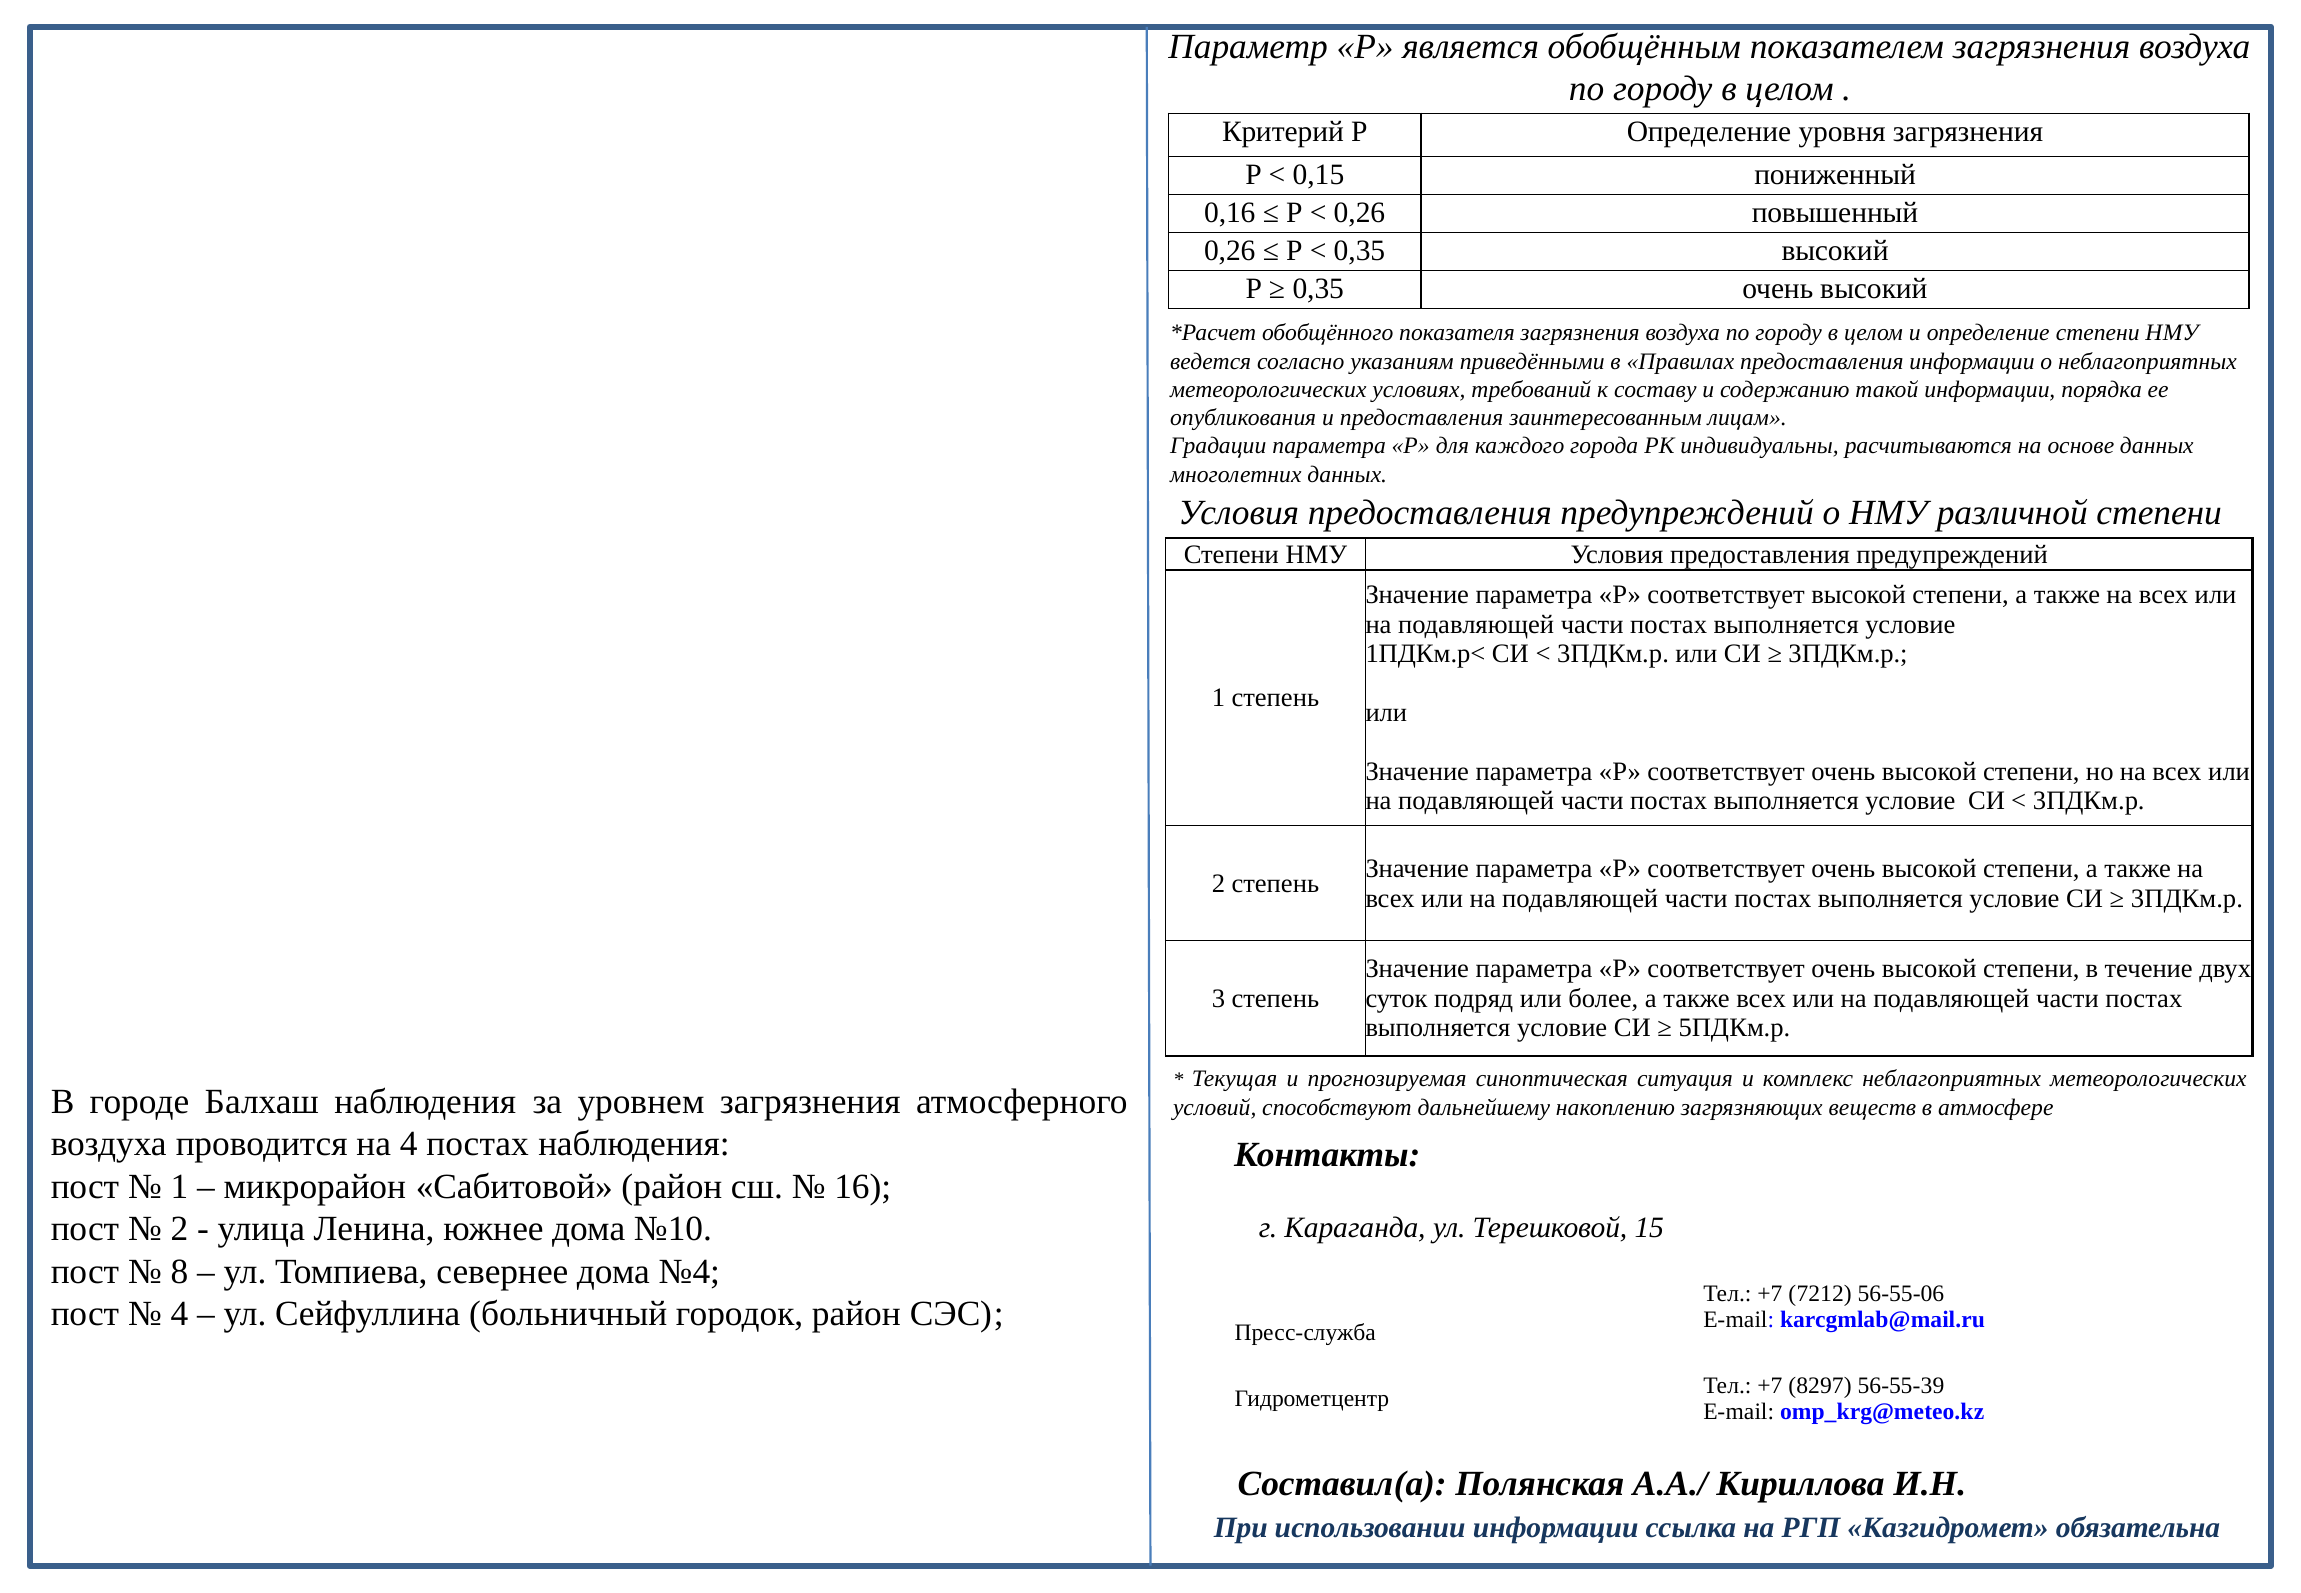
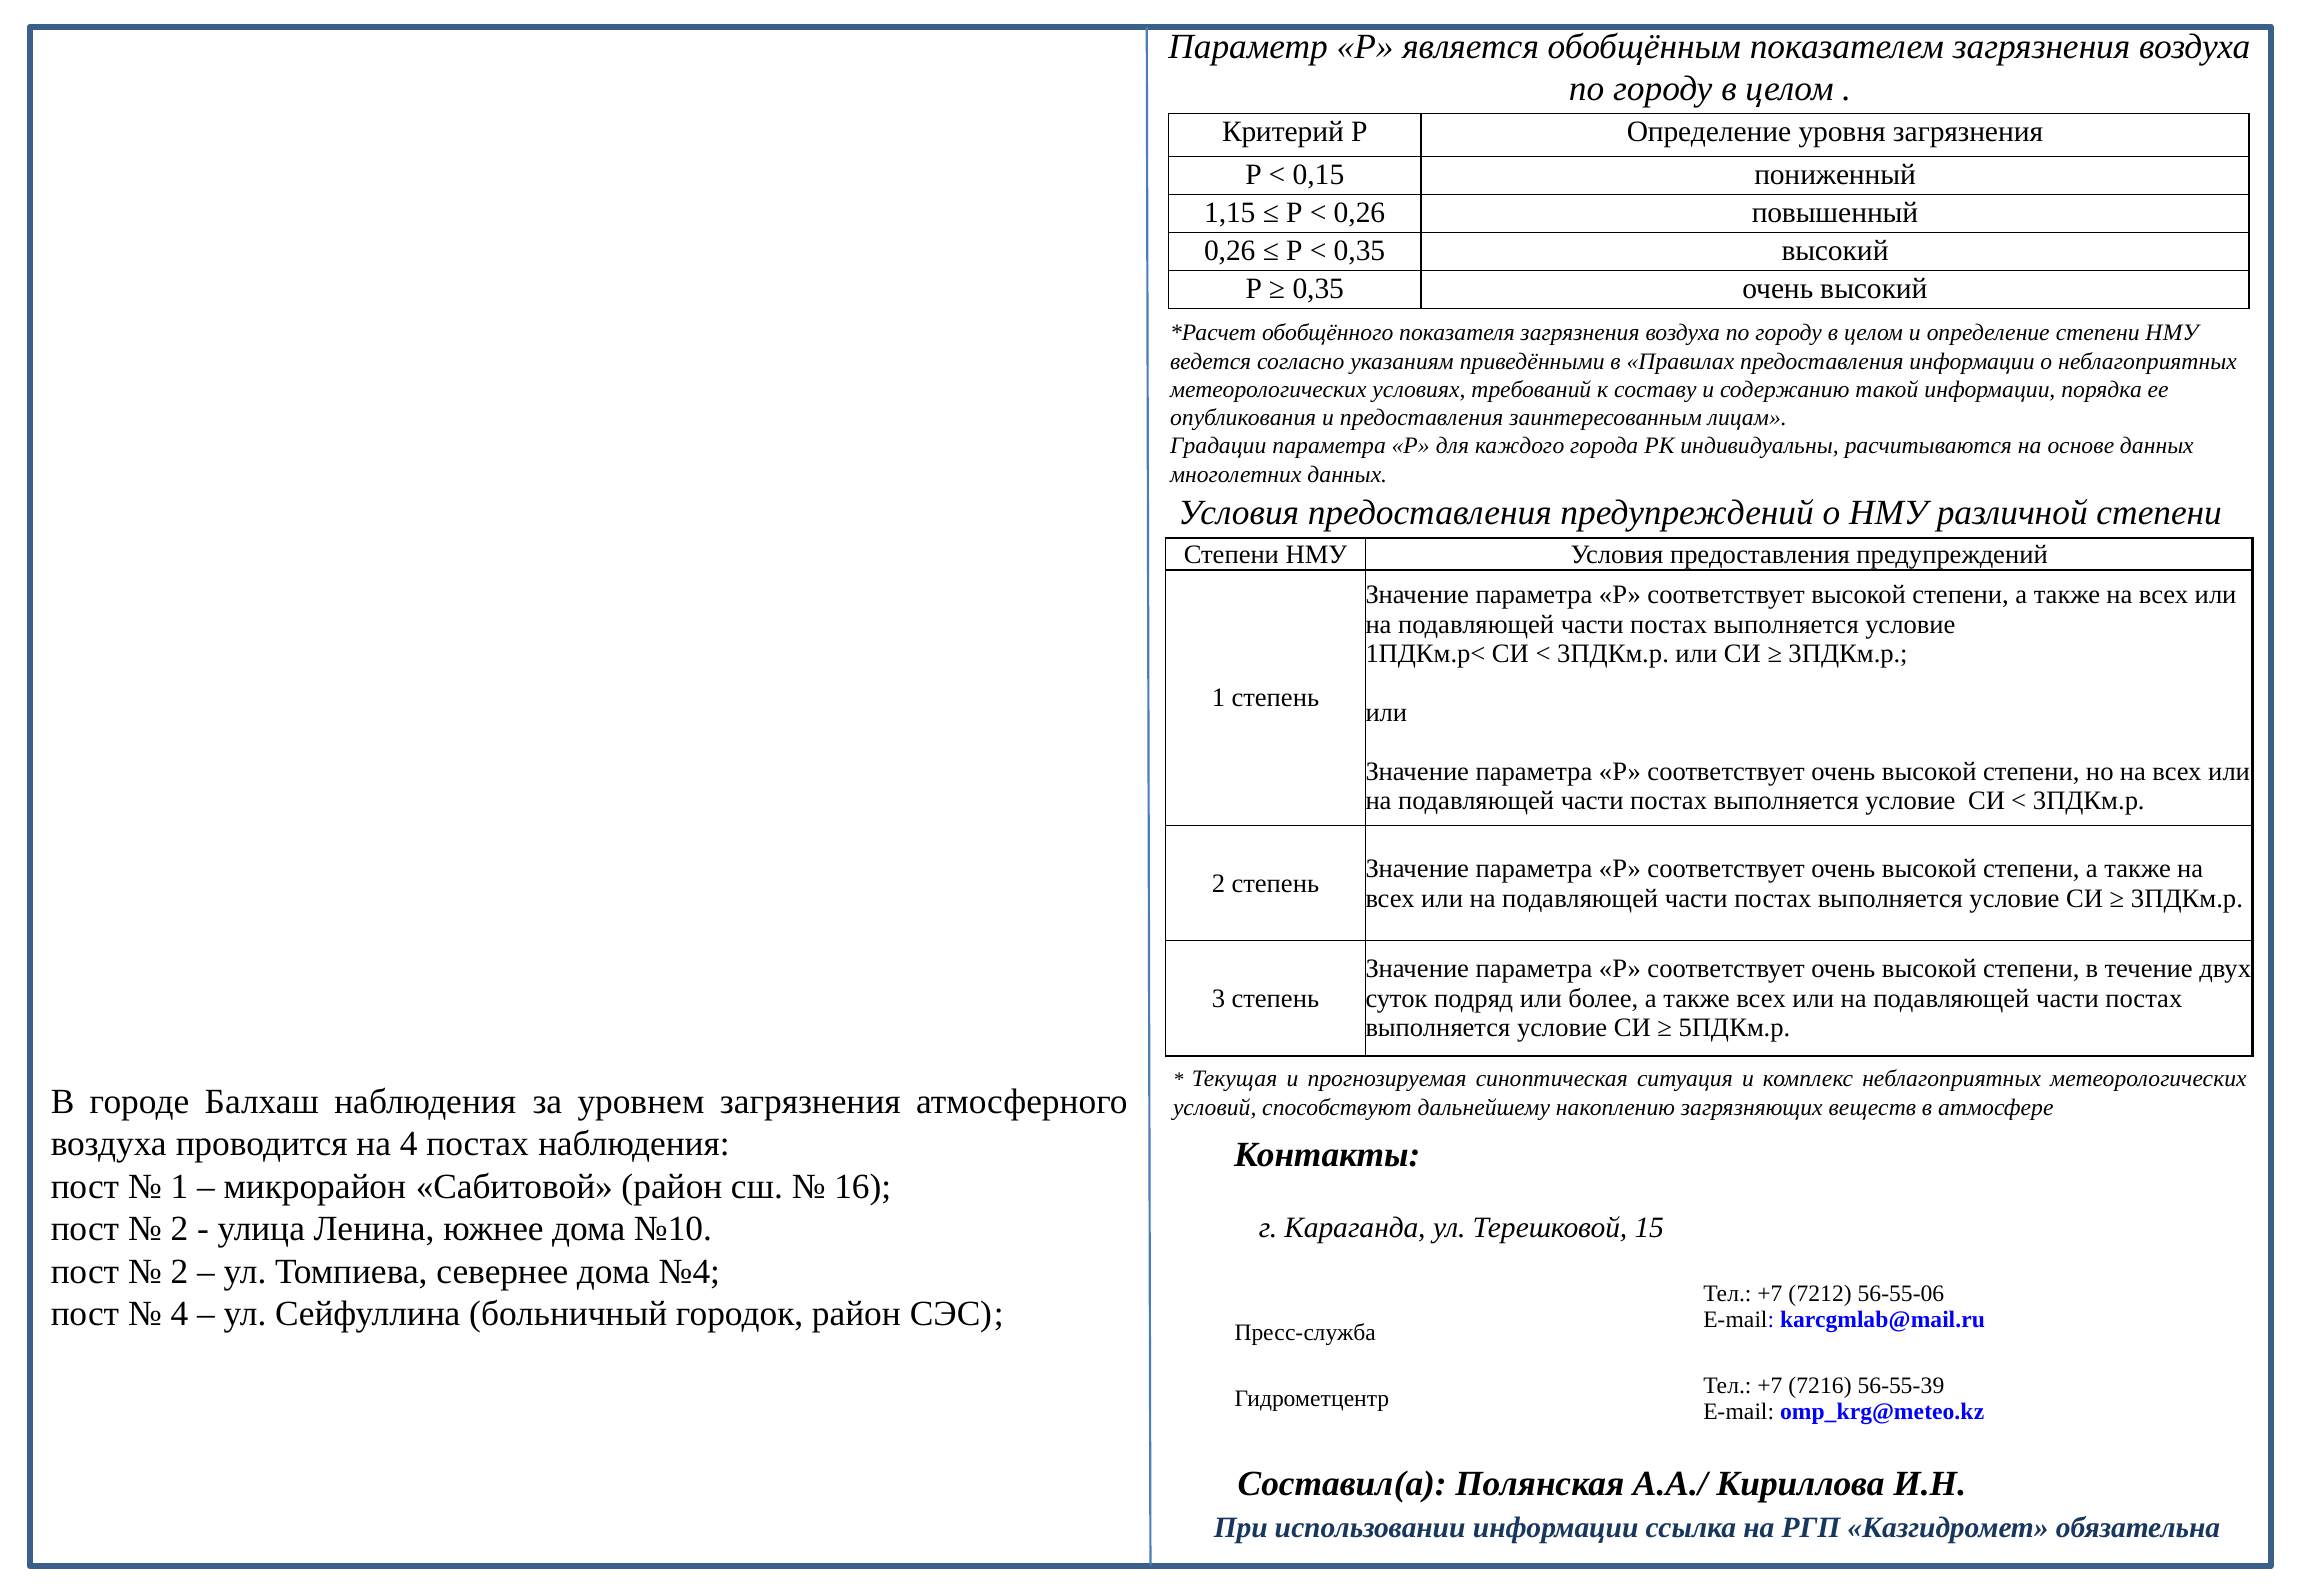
0,16: 0,16 -> 1,15
8 at (179, 1271): 8 -> 2
8297: 8297 -> 7216
